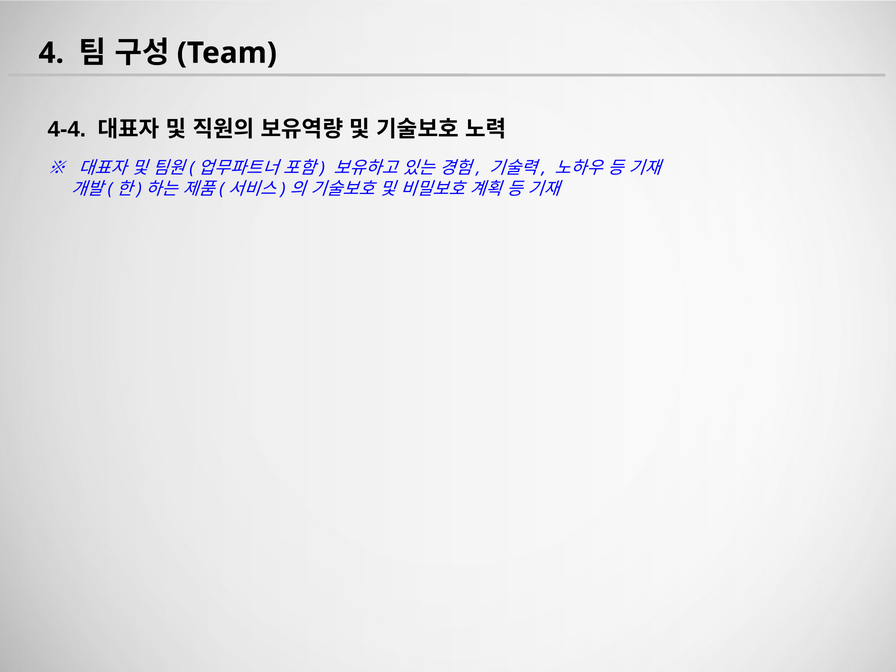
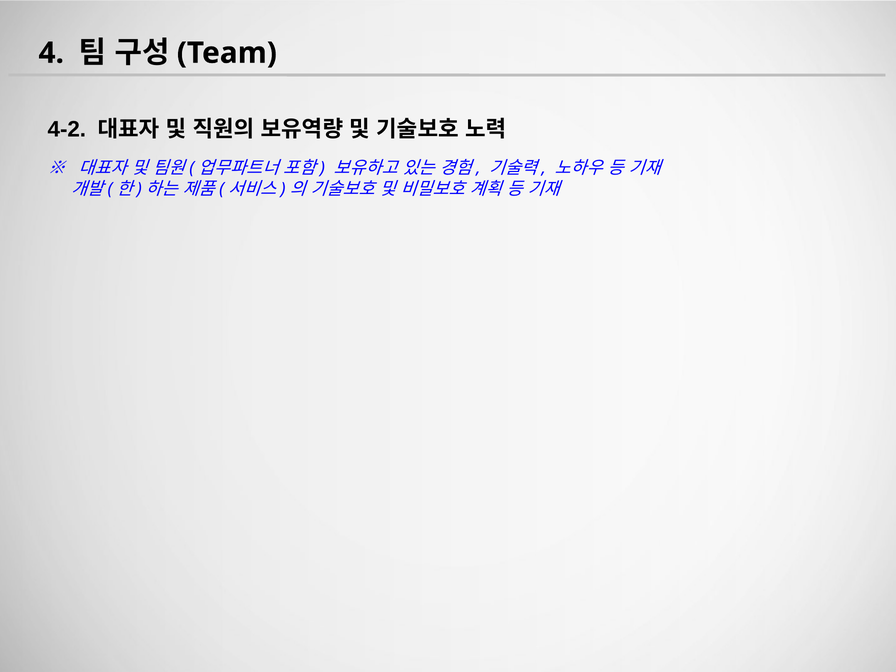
4-4: 4-4 -> 4-2
